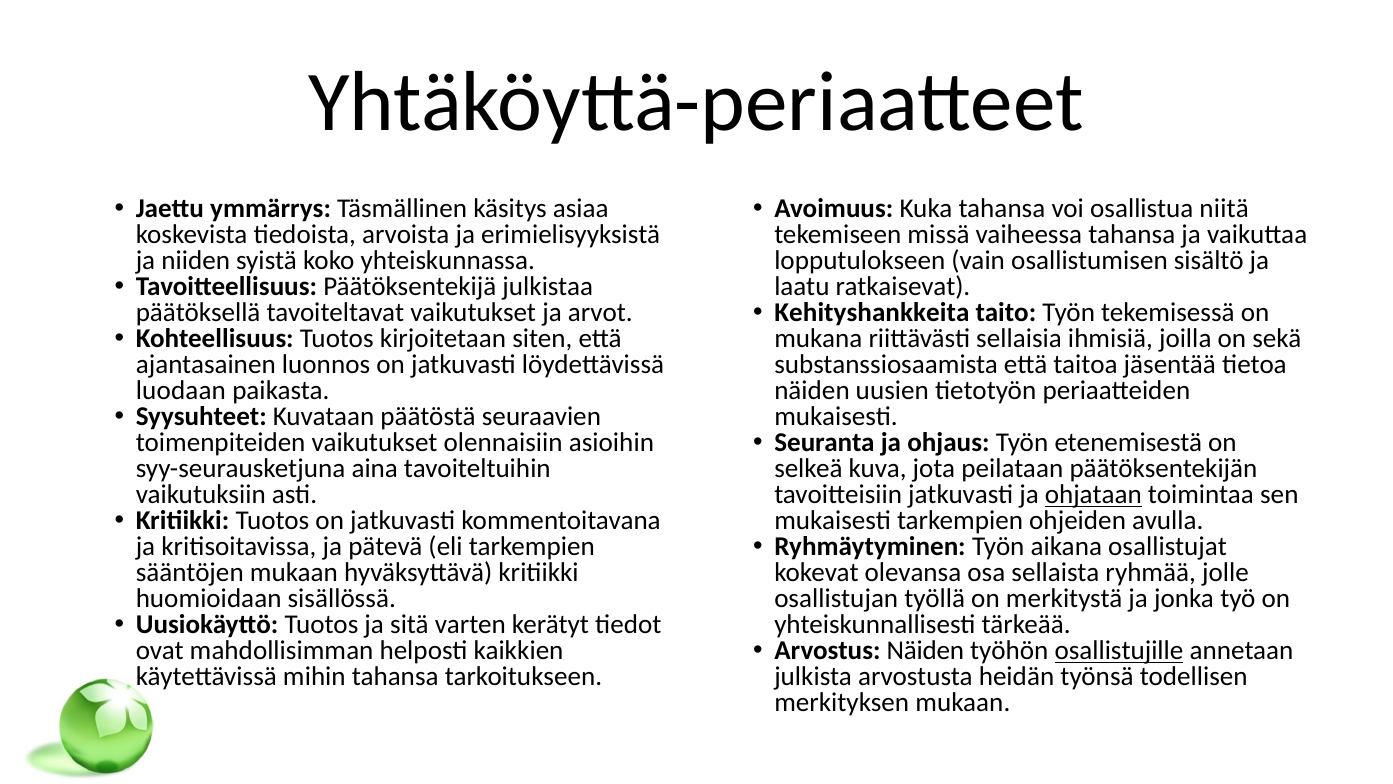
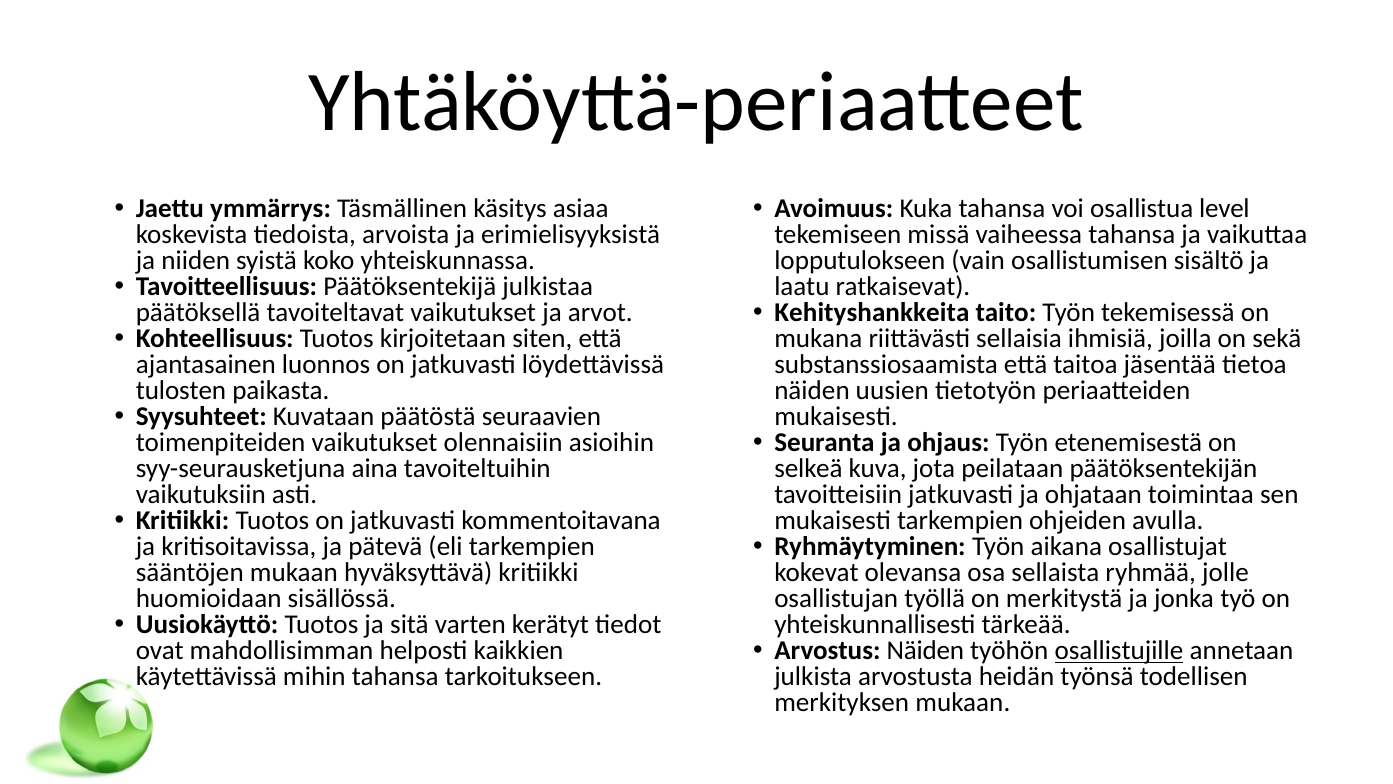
niitä: niitä -> level
luodaan: luodaan -> tulosten
ohjataan underline: present -> none
